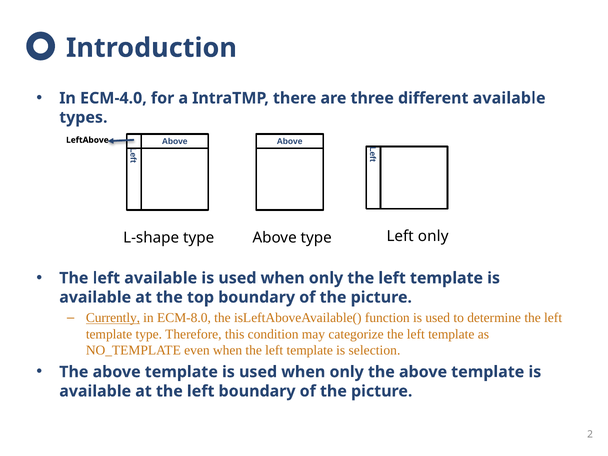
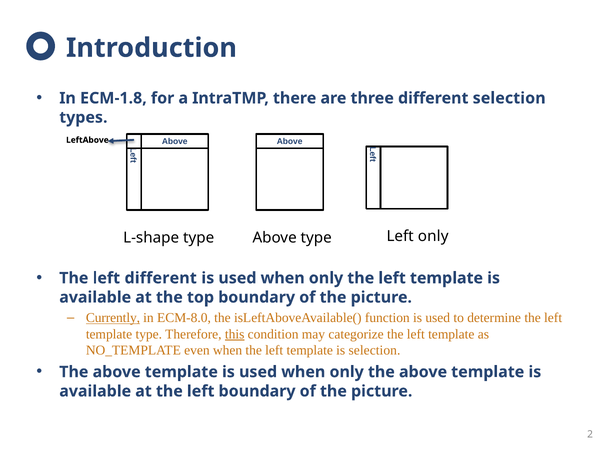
ECM-4.0: ECM-4.0 -> ECM-1.8
different available: available -> selection
left available: available -> different
this underline: none -> present
